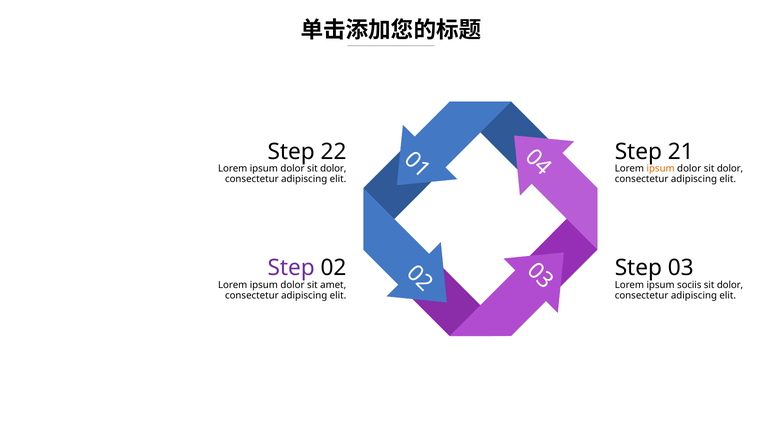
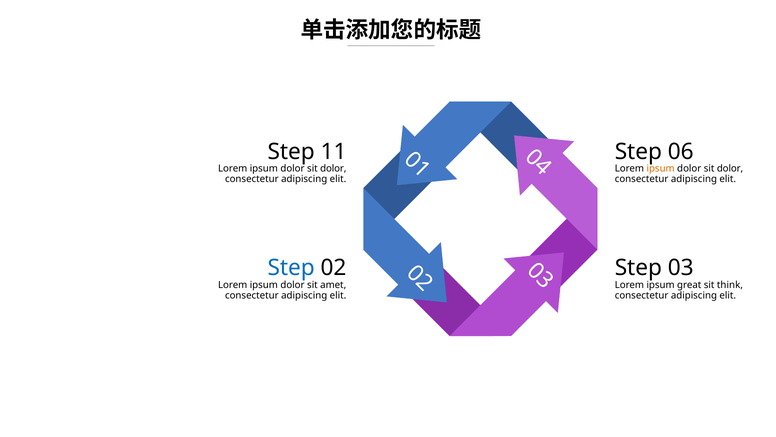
22: 22 -> 11
21: 21 -> 06
Step at (291, 268) colour: purple -> blue
sociis: sociis -> great
dolor at (730, 285): dolor -> think
